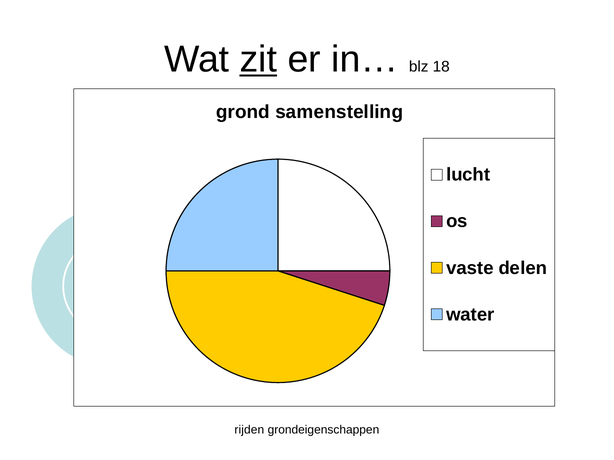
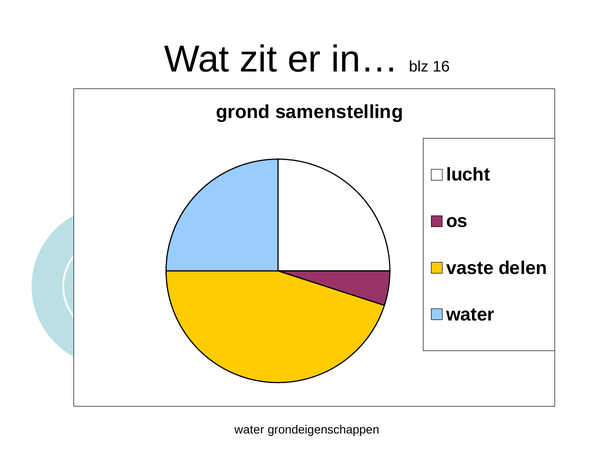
zit underline: present -> none
18: 18 -> 16
rijden at (249, 430): rijden -> water
